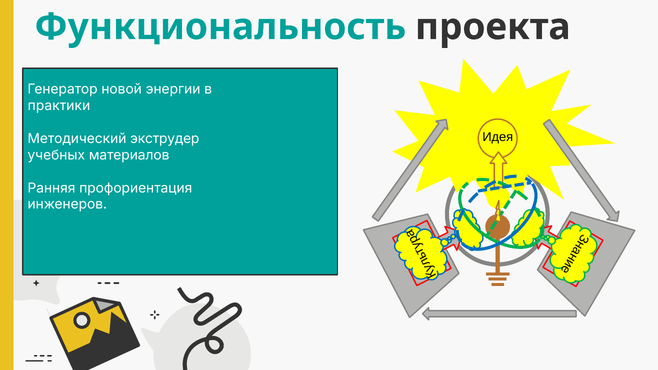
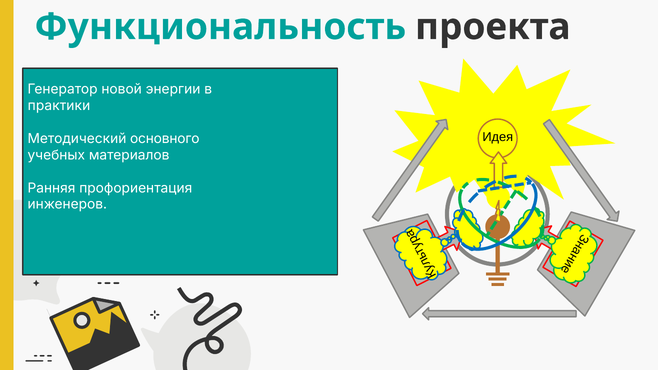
экструдер: экструдер -> основного
